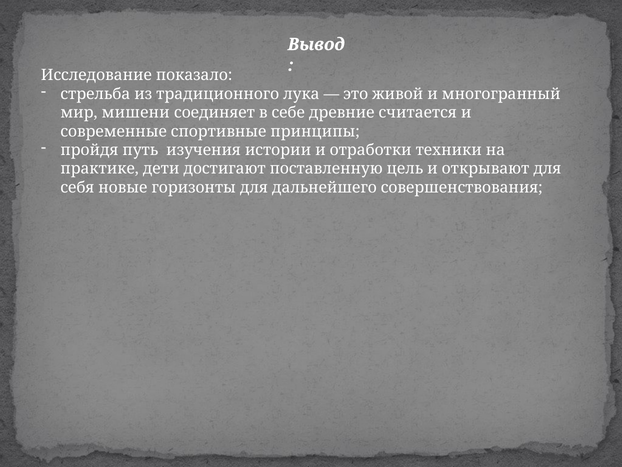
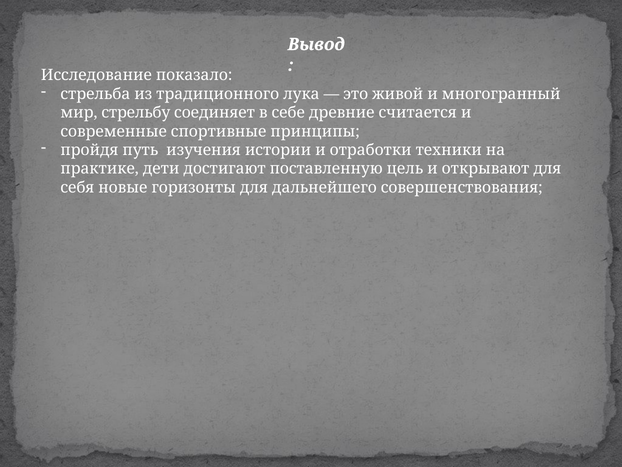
мишени: мишени -> стрельбу
